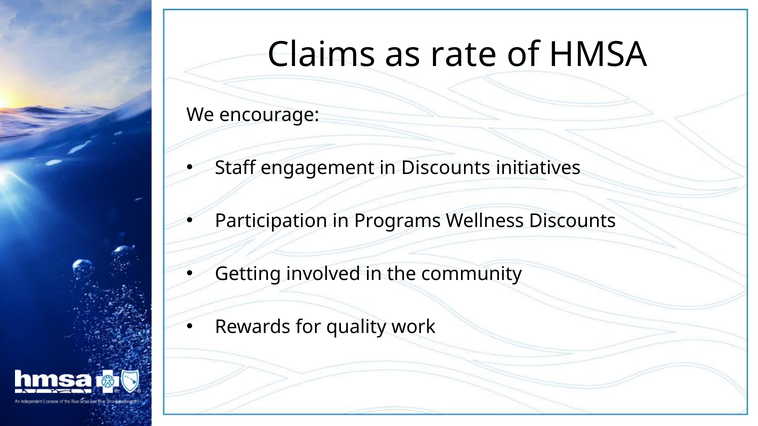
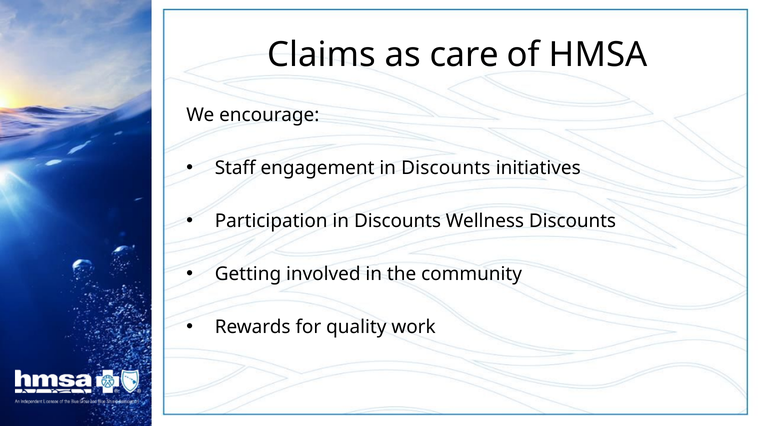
rate: rate -> care
Participation in Programs: Programs -> Discounts
